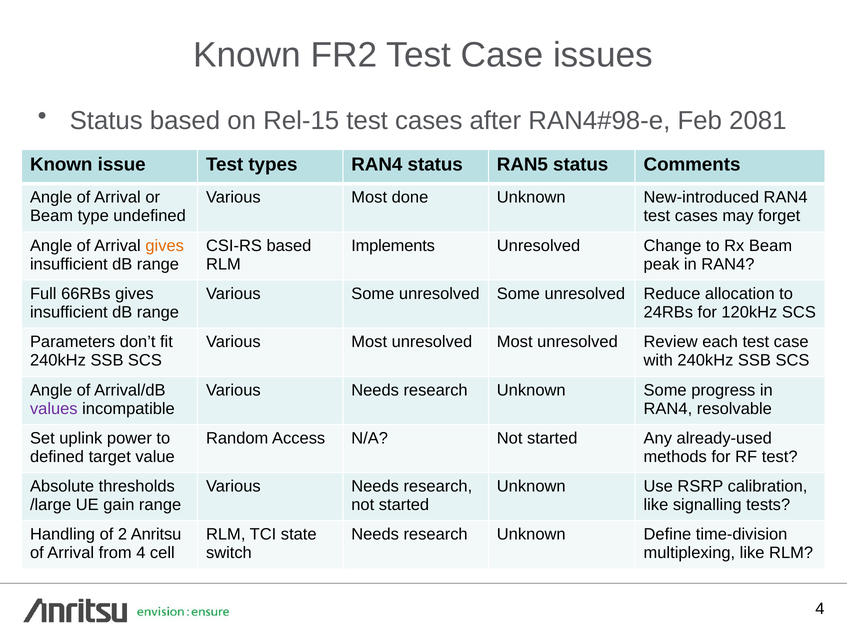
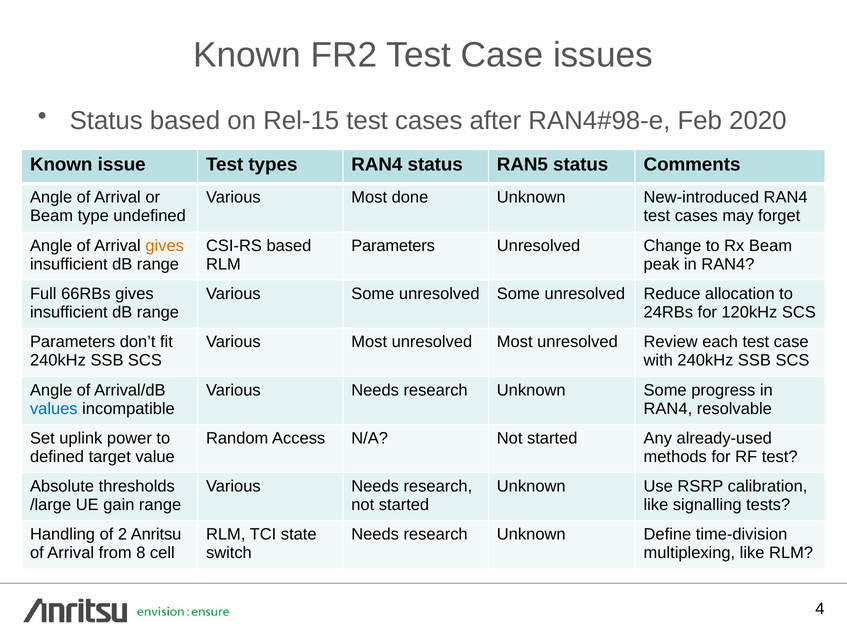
2081: 2081 -> 2020
Implements at (393, 245): Implements -> Parameters
values colour: purple -> blue
from 4: 4 -> 8
